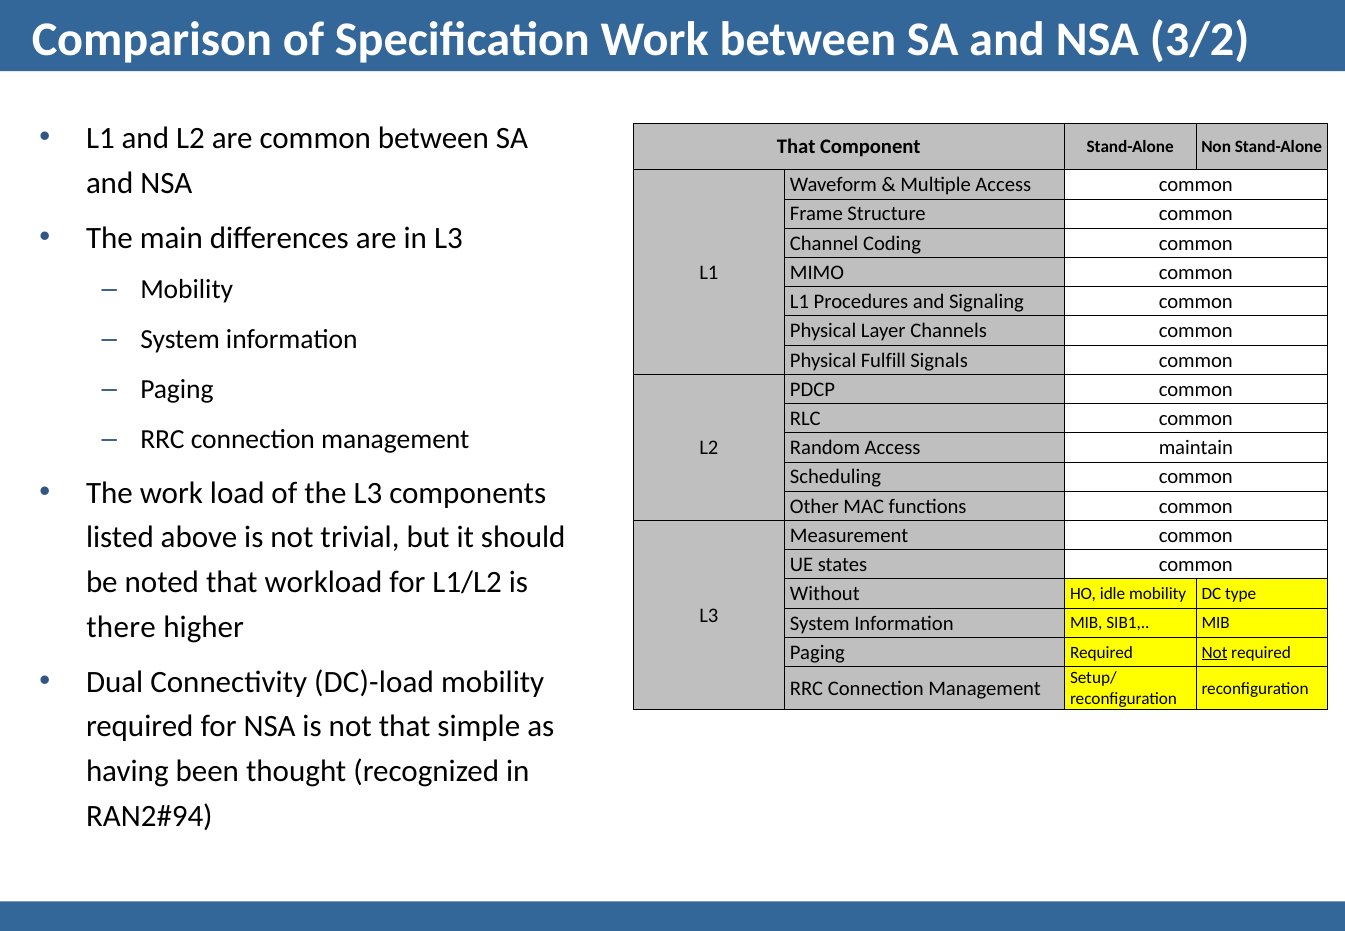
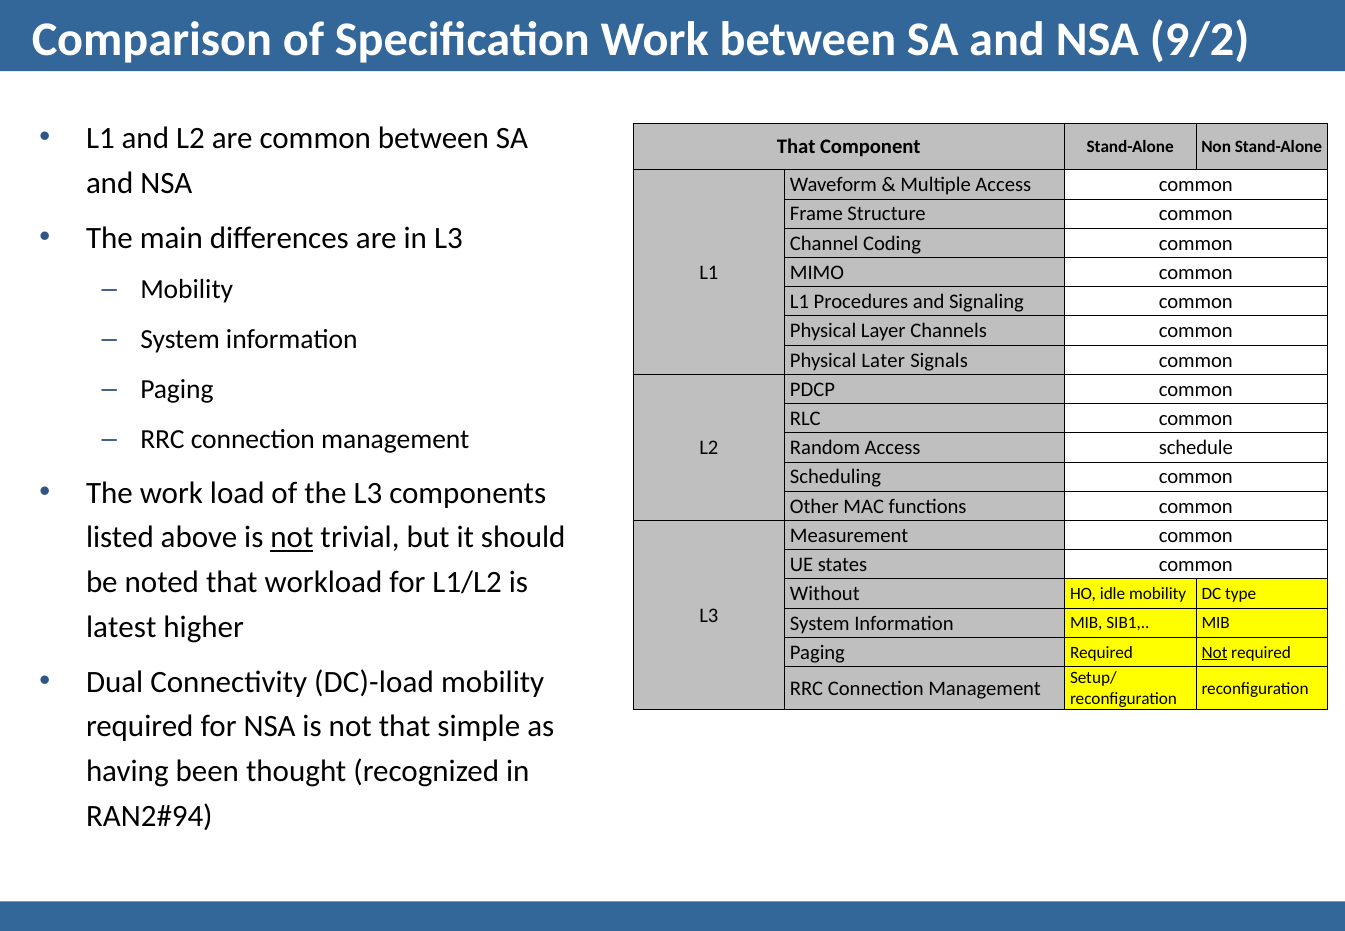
3/2: 3/2 -> 9/2
Fulfill: Fulfill -> Later
maintain: maintain -> schedule
not at (292, 538) underline: none -> present
there: there -> latest
